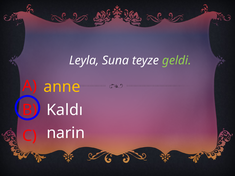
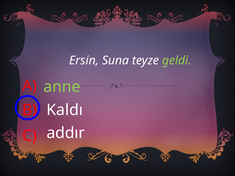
Leyla: Leyla -> Ersin
anne colour: yellow -> light green
narin: narin -> addır
